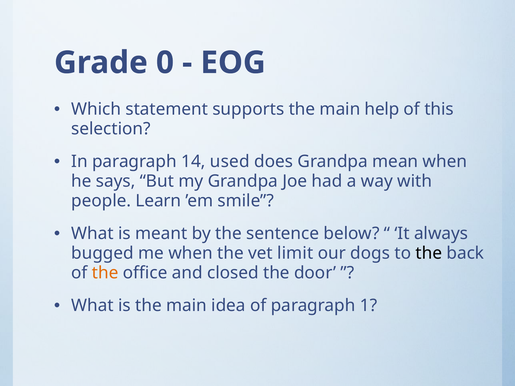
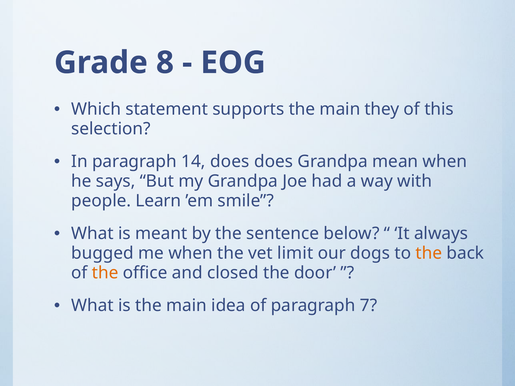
0: 0 -> 8
help: help -> they
14 used: used -> does
the at (429, 253) colour: black -> orange
1: 1 -> 7
